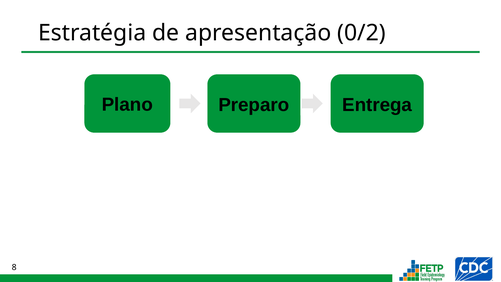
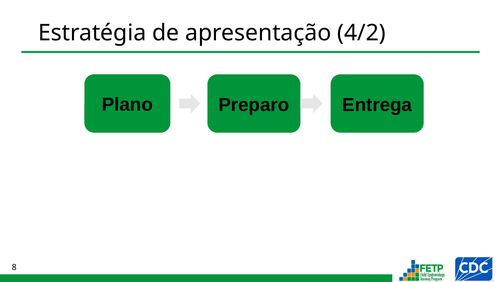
0/2: 0/2 -> 4/2
